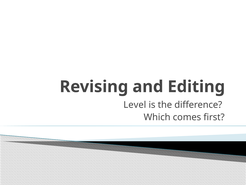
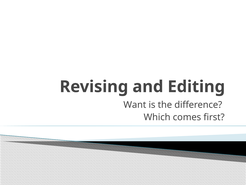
Level: Level -> Want
